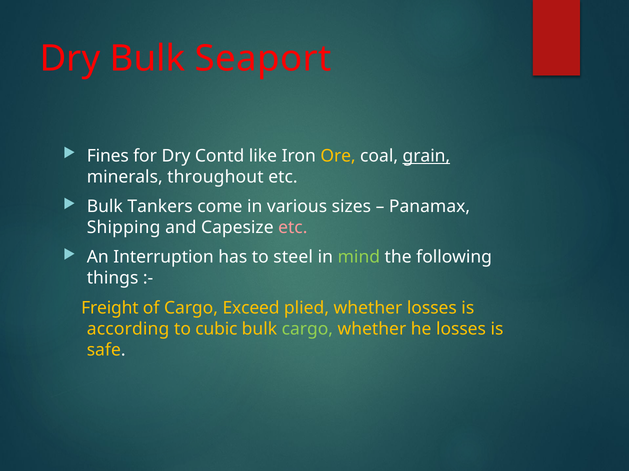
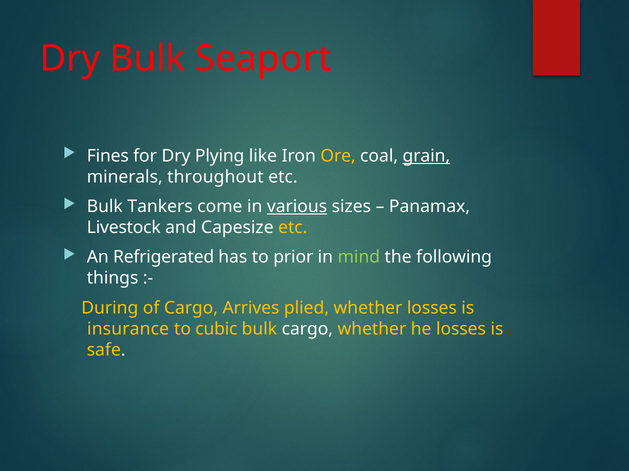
Contd: Contd -> Plying
various underline: none -> present
Shipping: Shipping -> Livestock
etc at (293, 228) colour: pink -> yellow
Interruption: Interruption -> Refrigerated
steel: steel -> prior
Freight: Freight -> During
Exceed: Exceed -> Arrives
according: according -> insurance
cargo at (307, 329) colour: light green -> white
